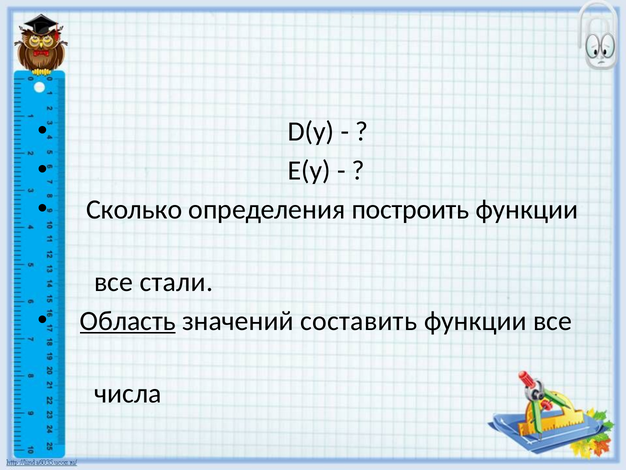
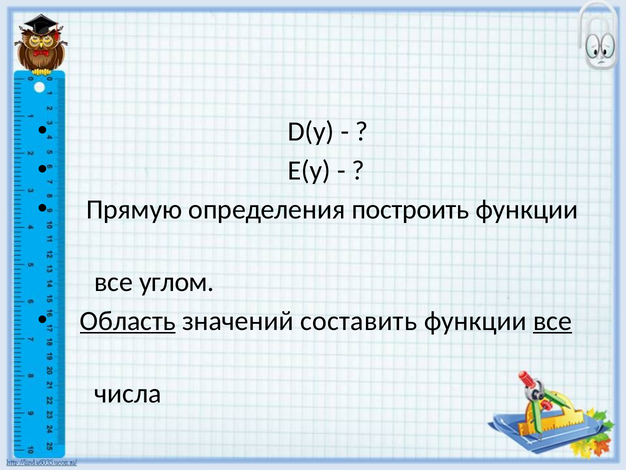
Сколько: Сколько -> Прямую
стали: стали -> углом
все at (553, 321) underline: none -> present
